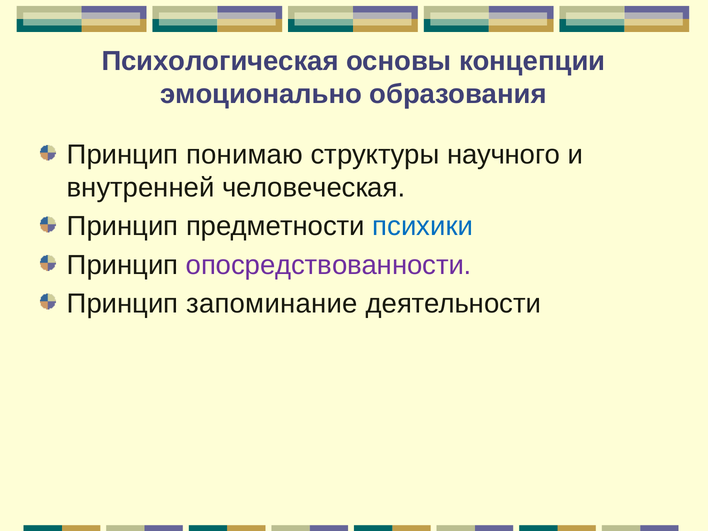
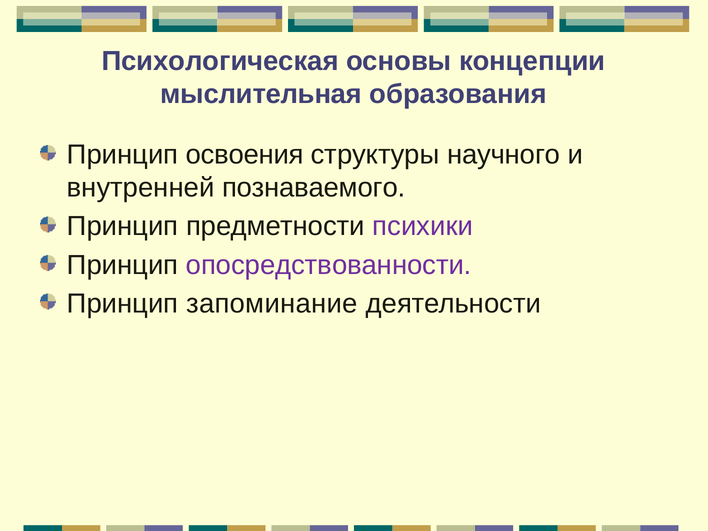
эмоционально: эмоционально -> мыслительная
понимаю: понимаю -> освоения
человеческая: человеческая -> познаваемого
психики colour: blue -> purple
